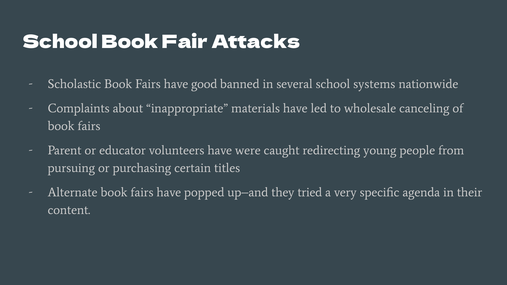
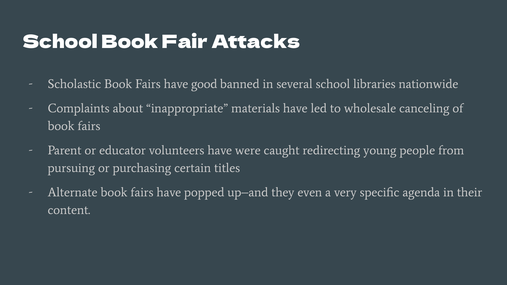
systems: systems -> libraries
tried: tried -> even
